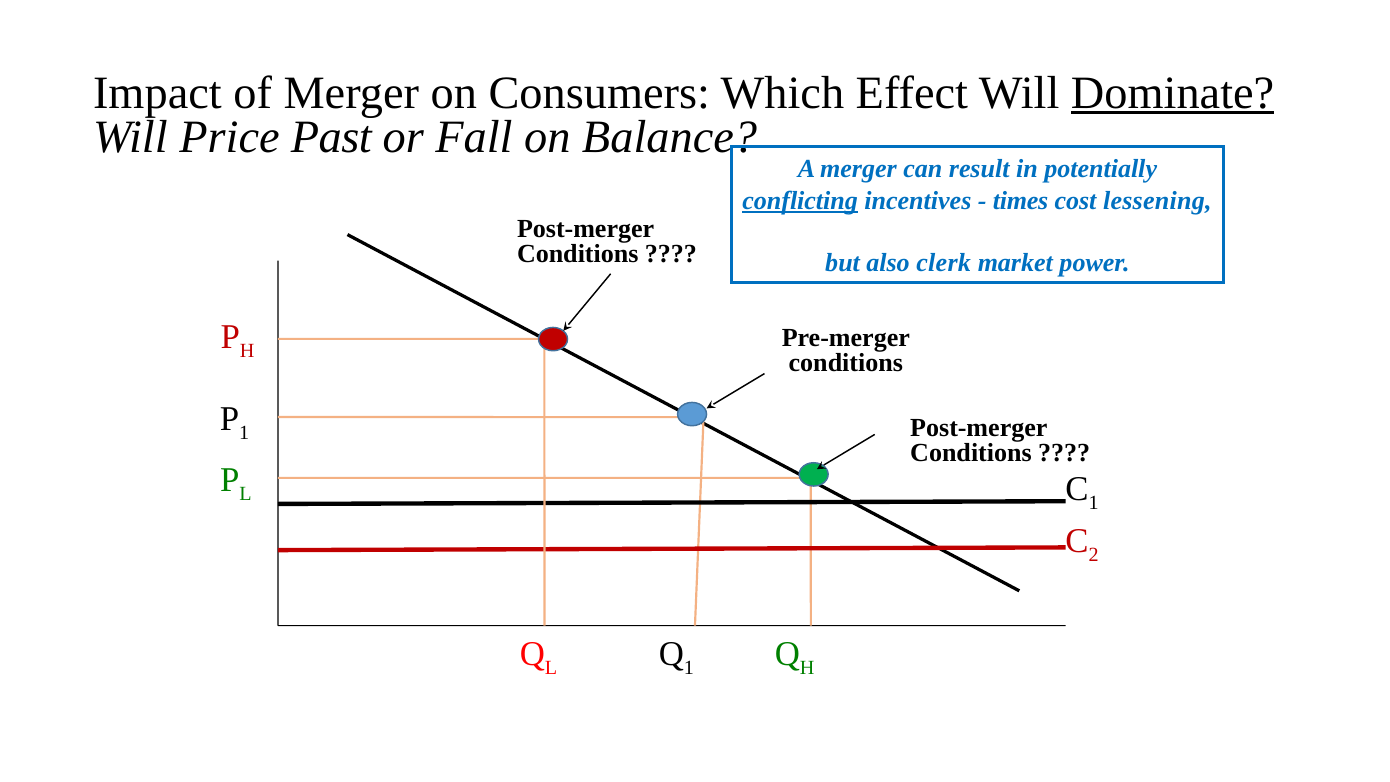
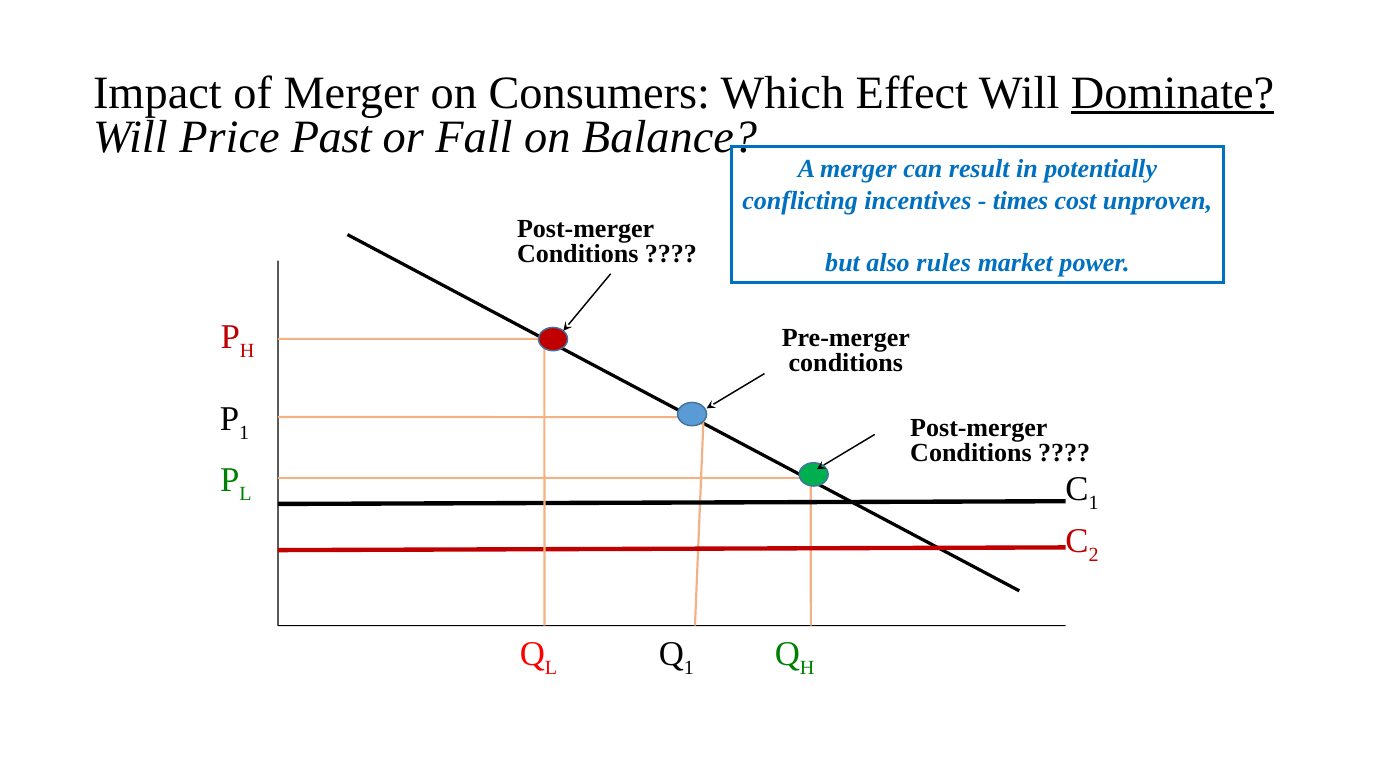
conflicting underline: present -> none
lessening: lessening -> unproven
clerk: clerk -> rules
